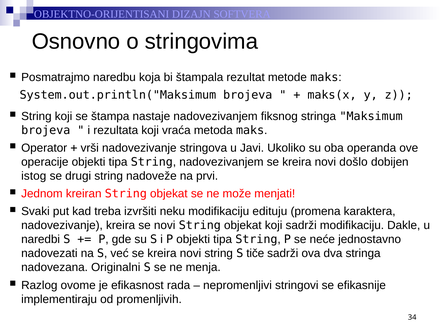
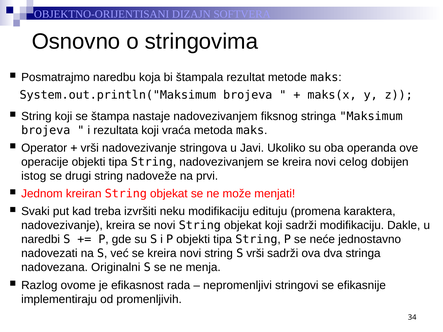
došlo: došlo -> celog
S tiče: tiče -> vrši
